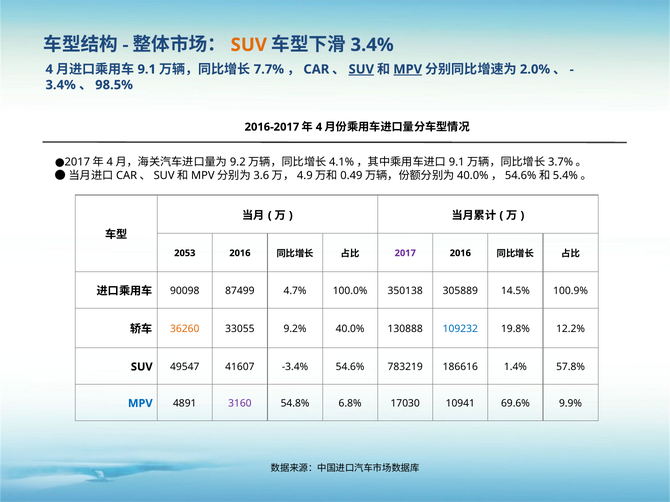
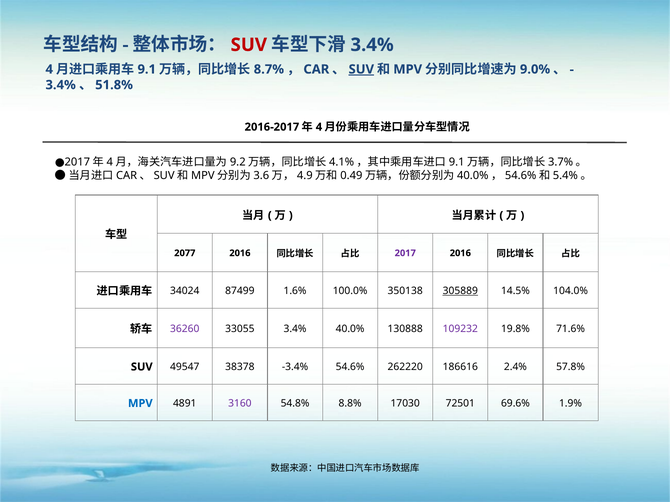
SUV at (249, 45) colour: orange -> red
7.7%: 7.7% -> 8.7%
MPV at (408, 69) underline: present -> none
2.0%: 2.0% -> 9.0%
98.5%: 98.5% -> 51.8%
2053: 2053 -> 2077
90098: 90098 -> 34024
4.7%: 4.7% -> 1.6%
305889 underline: none -> present
100.9%: 100.9% -> 104.0%
36260 colour: orange -> purple
33055 9.2%: 9.2% -> 3.4%
109232 colour: blue -> purple
12.2%: 12.2% -> 71.6%
41607: 41607 -> 38378
783219: 783219 -> 262220
1.4%: 1.4% -> 2.4%
6.8%: 6.8% -> 8.8%
10941: 10941 -> 72501
9.9%: 9.9% -> 1.9%
